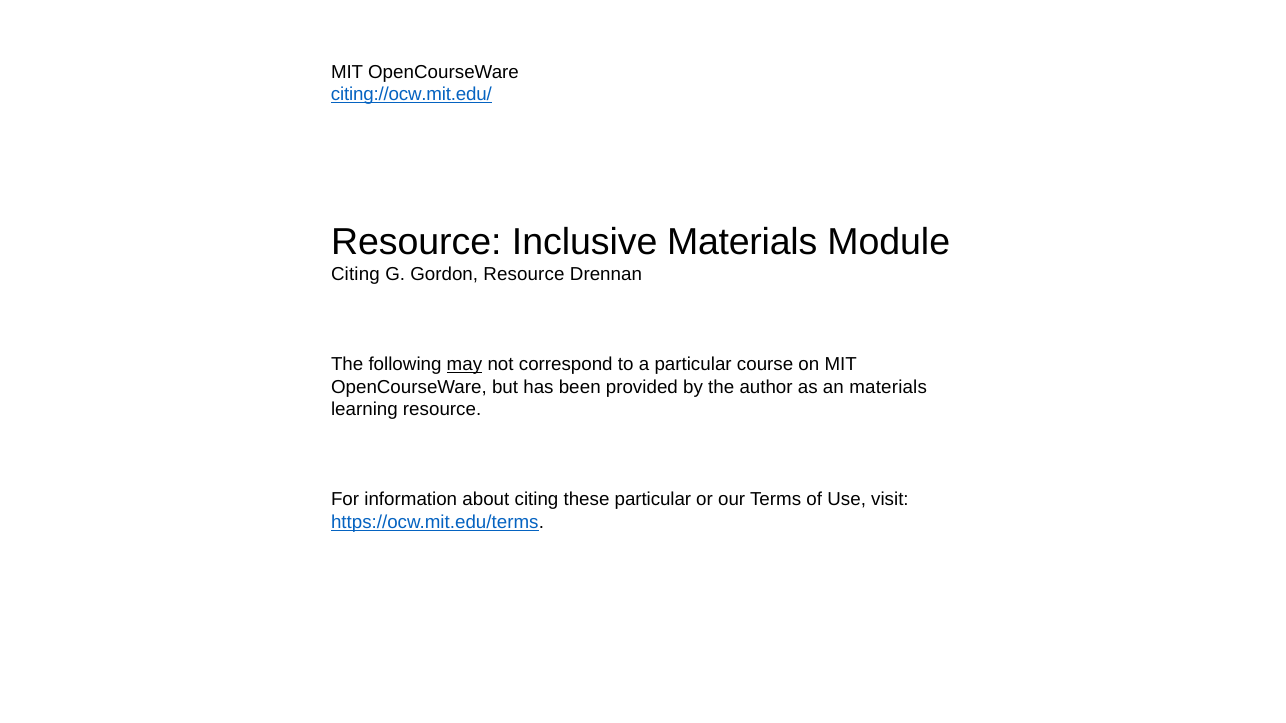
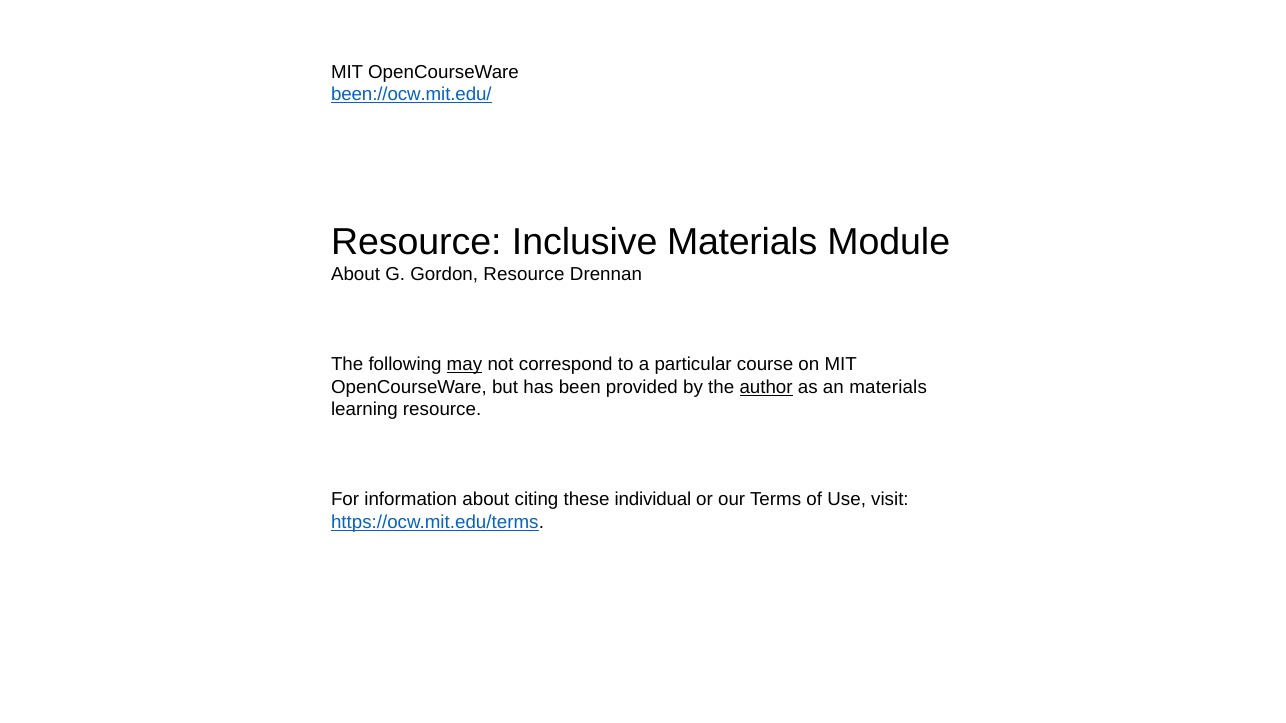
citing://ocw.mit.edu/: citing://ocw.mit.edu/ -> been://ocw.mit.edu/
Citing at (355, 275): Citing -> About
author underline: none -> present
these particular: particular -> individual
